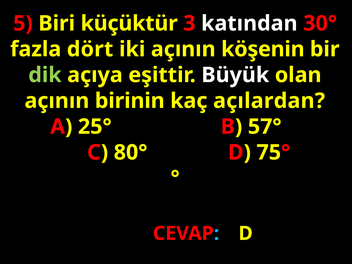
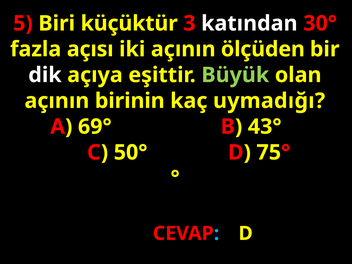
dört: dört -> açısı
köşenin: köşenin -> ölçüden
dik colour: light green -> white
Büyük colour: white -> light green
açılardan: açılardan -> uymadığı
25°: 25° -> 69°
57°: 57° -> 43°
80°: 80° -> 50°
